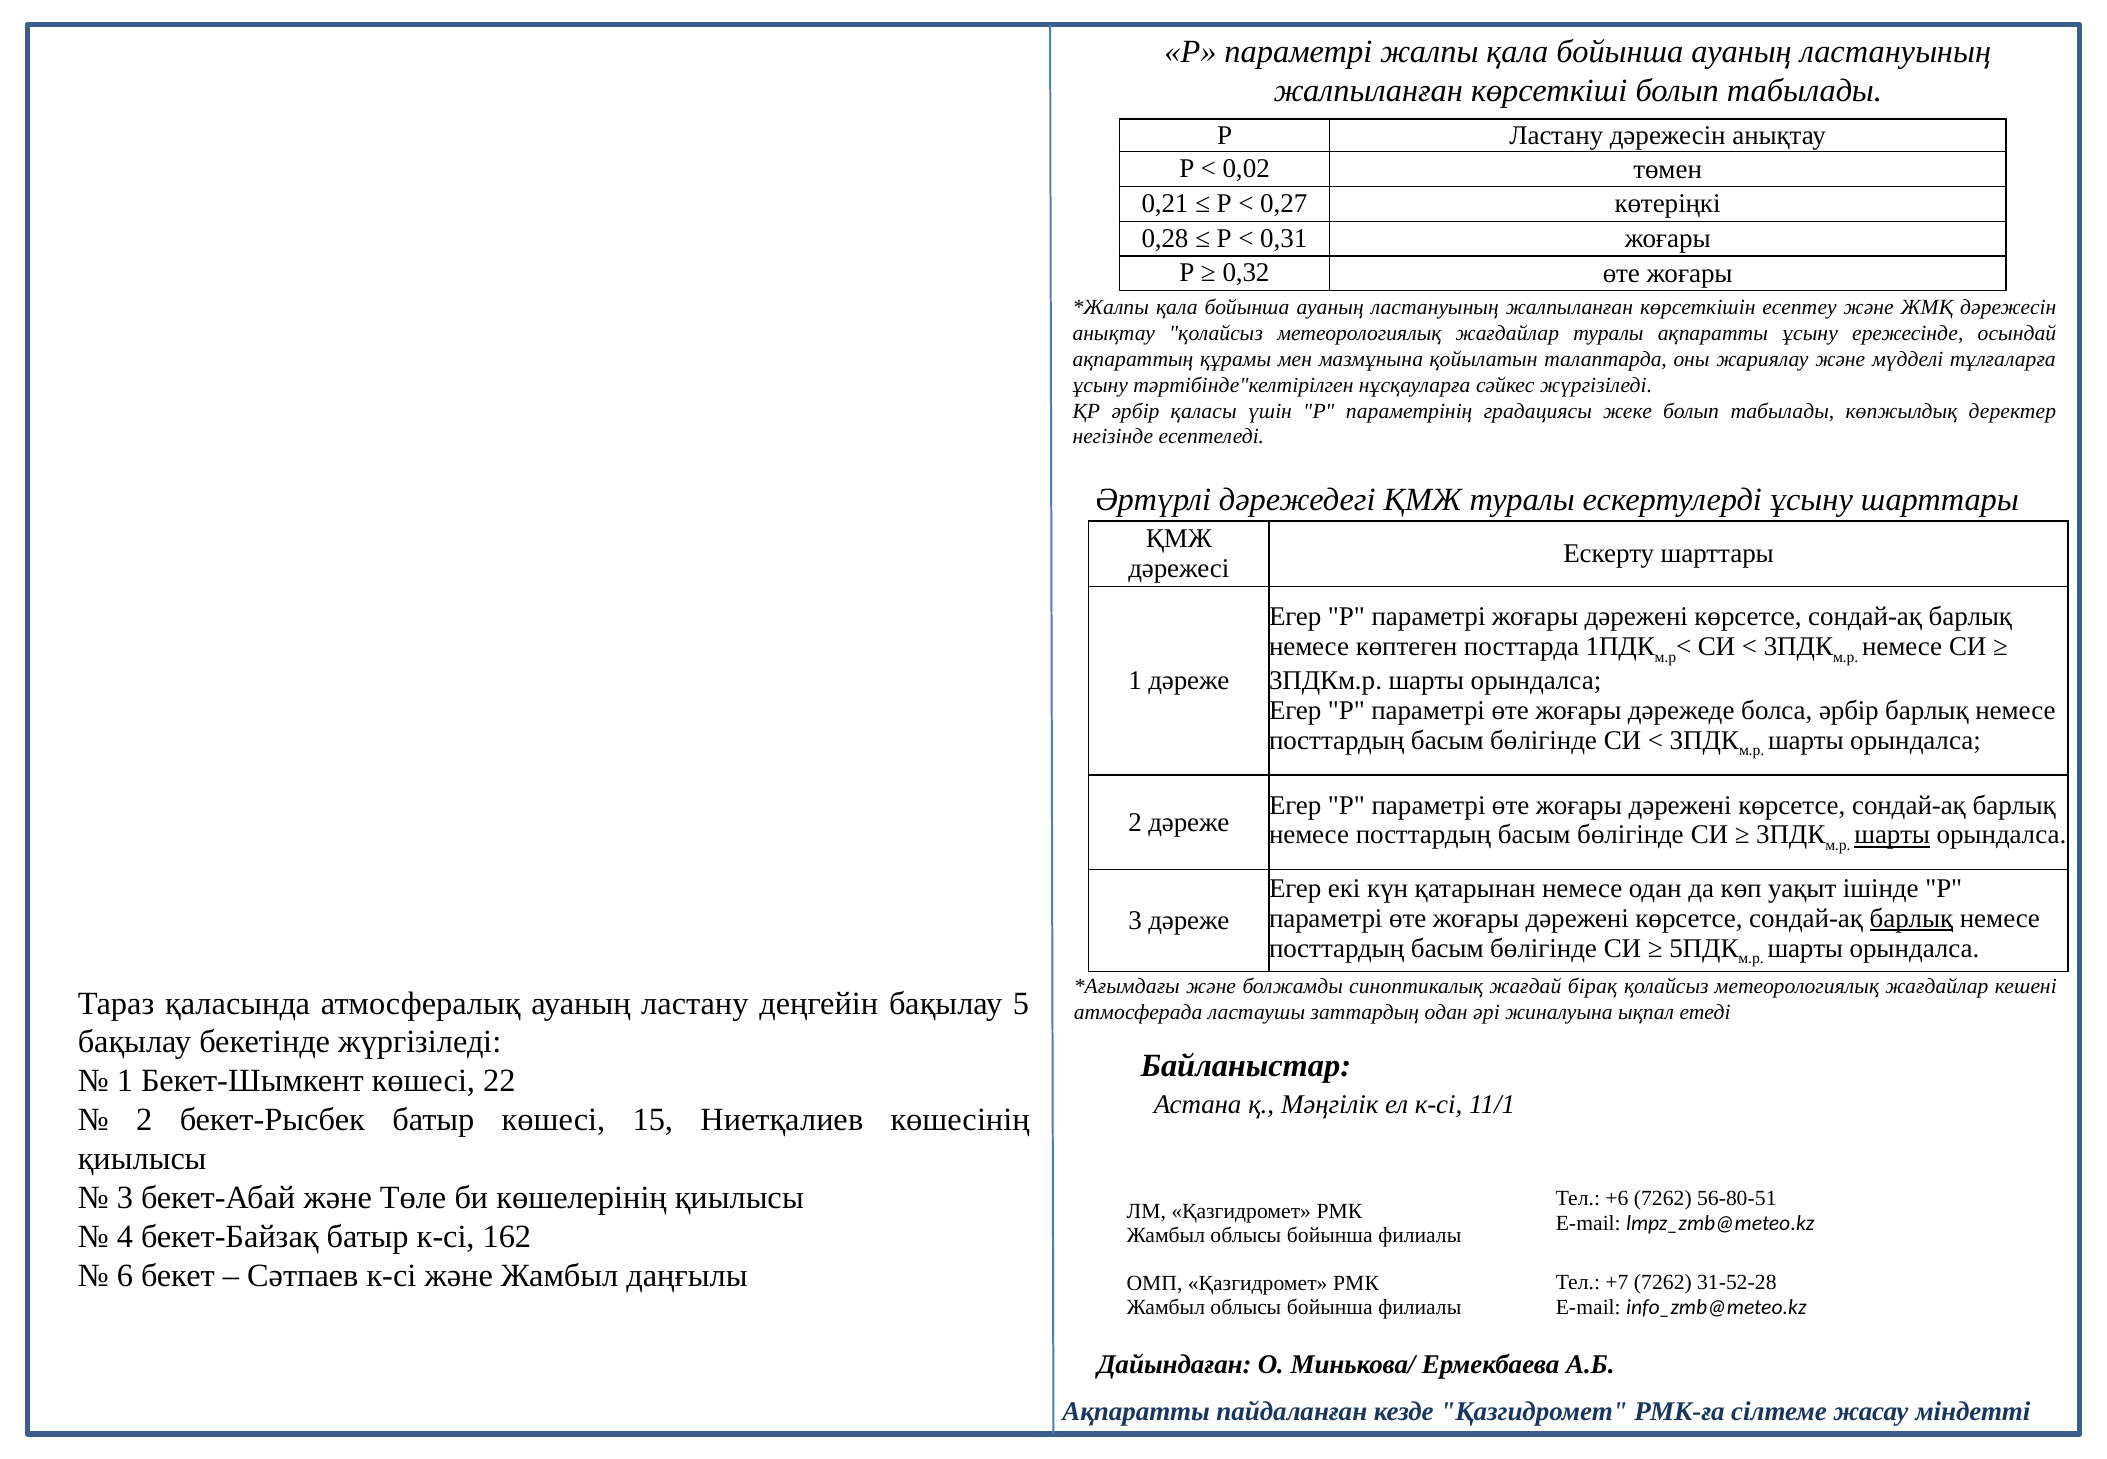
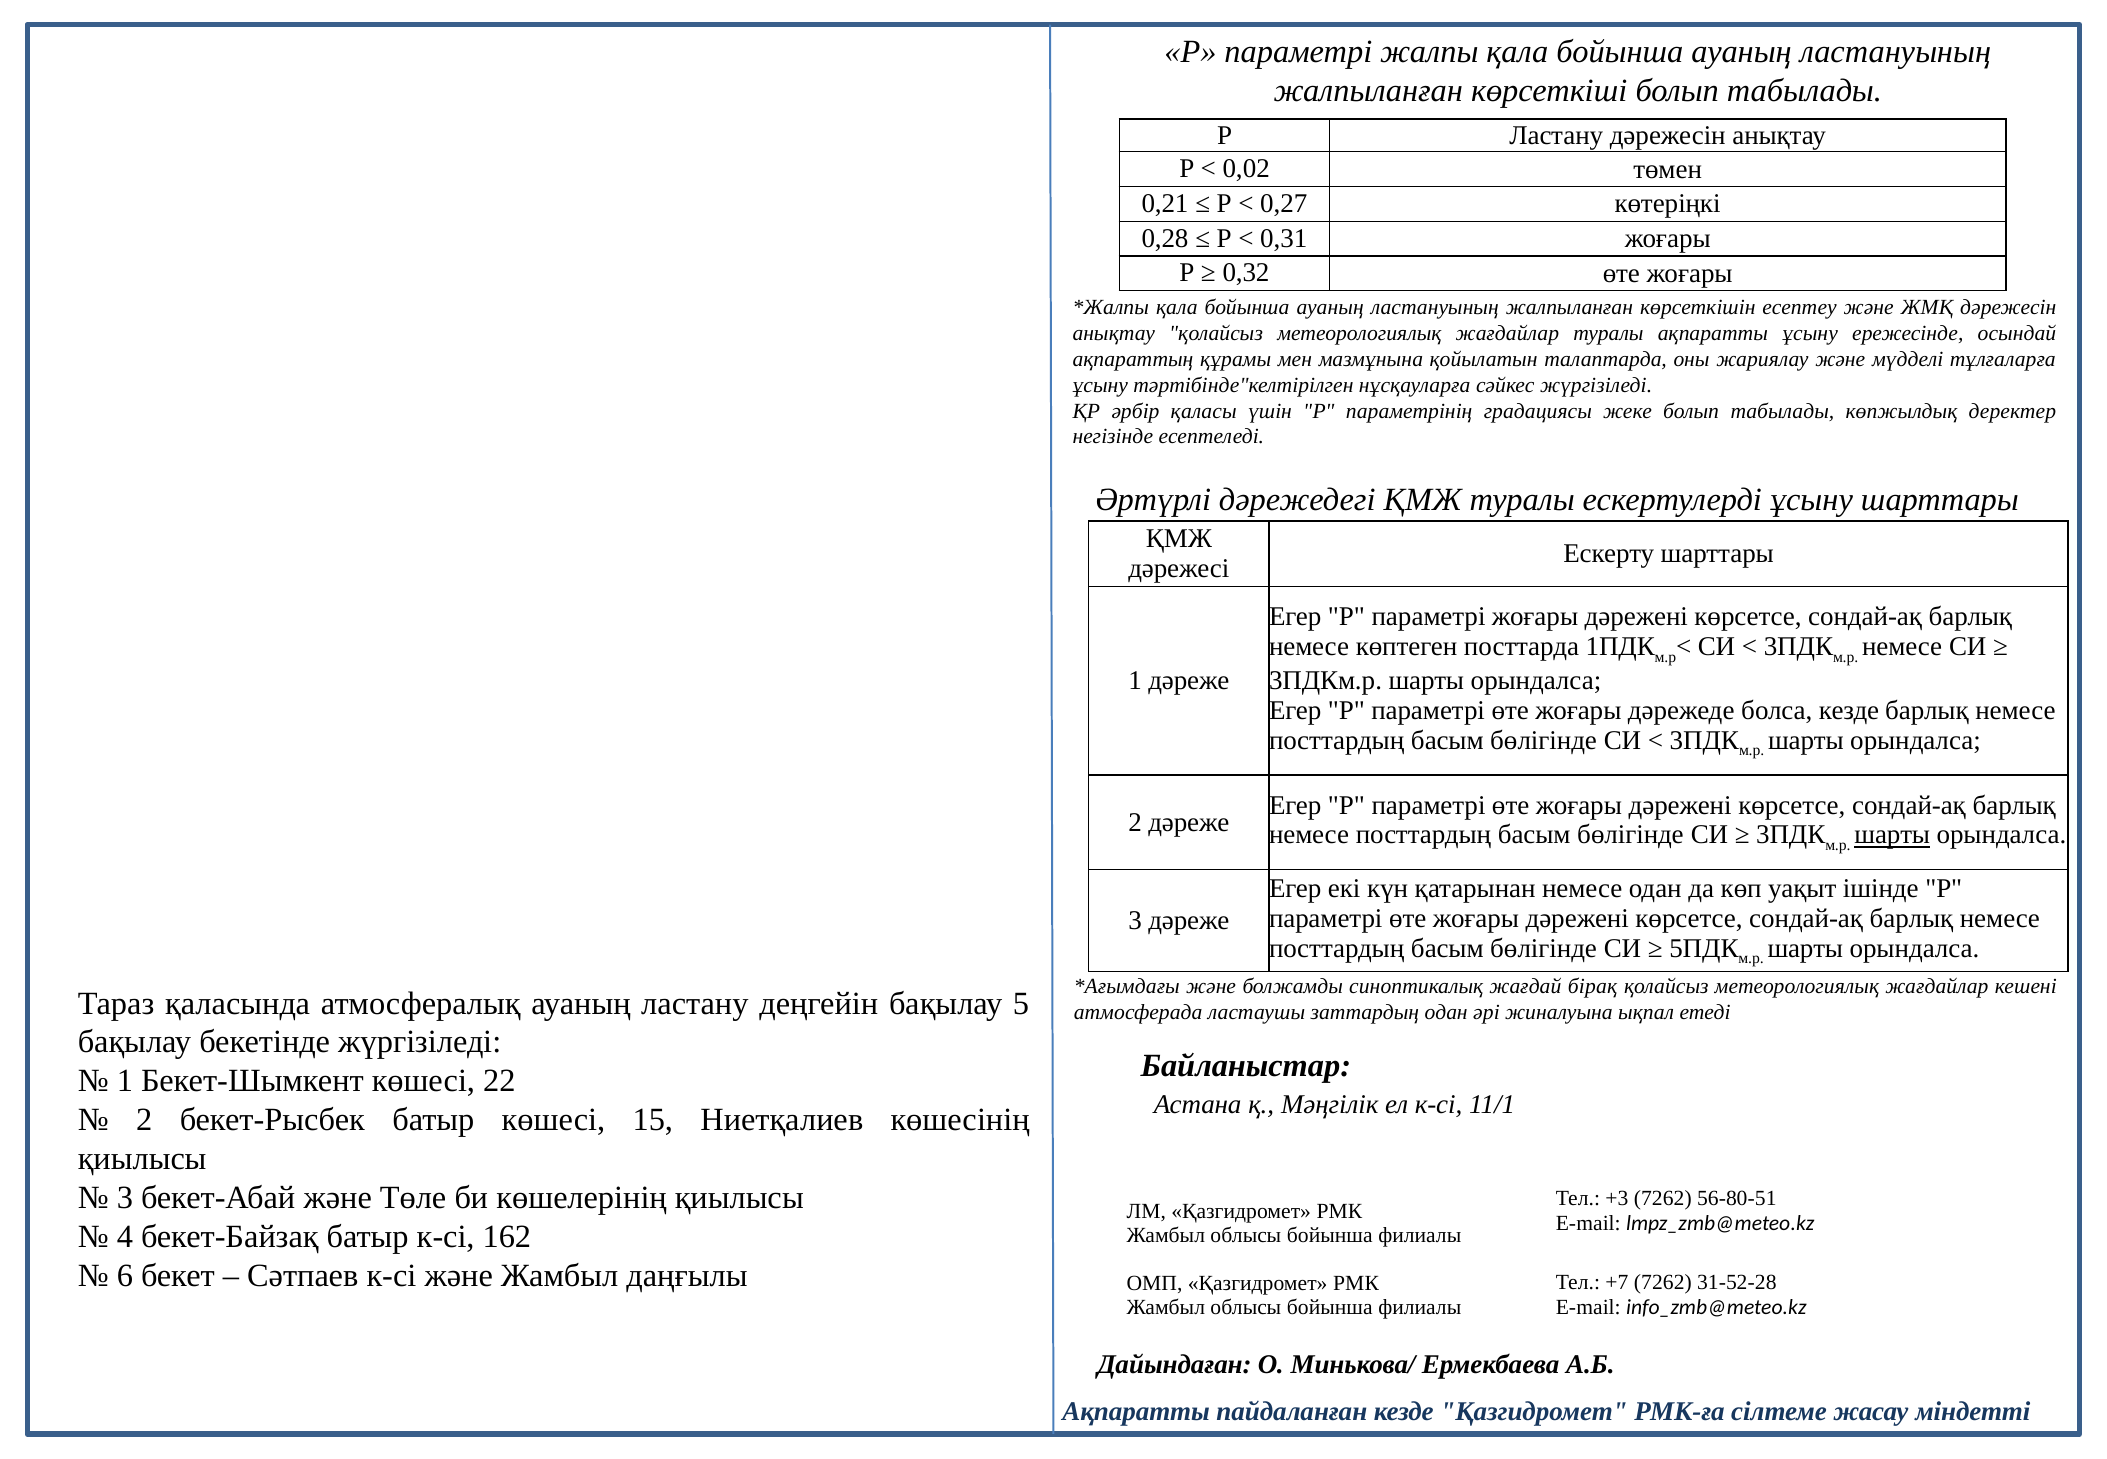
болса әрбір: әрбір -> кезде
барлық at (1911, 918) underline: present -> none
+6: +6 -> +3
